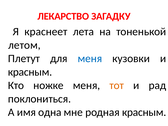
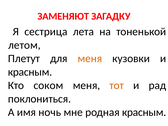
ЛЕКАРСТВО: ЛЕКАРСТВО -> ЗАМЕНЯЮТ
краснеет: краснеет -> сестрица
меня at (90, 59) colour: blue -> orange
ножке: ножке -> соком
одна: одна -> ночь
